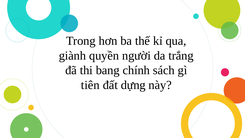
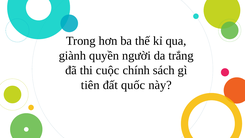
bang: bang -> cuộc
dựng: dựng -> quốc
